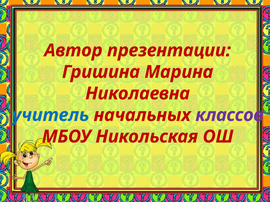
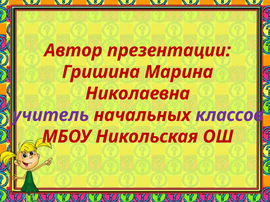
учитель colour: blue -> purple
